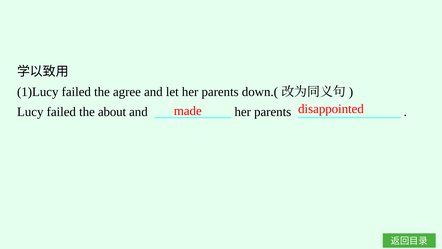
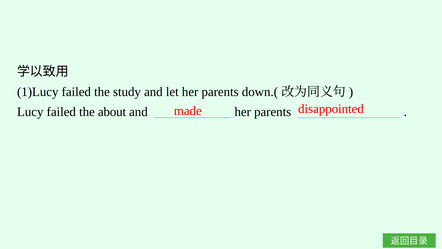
agree: agree -> study
